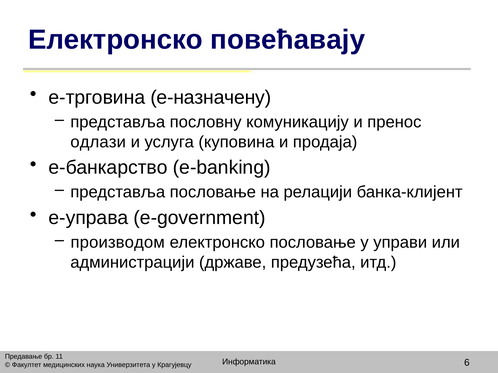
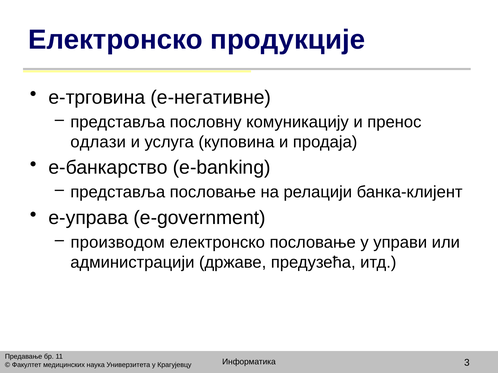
повећавају: повећавају -> продукције
e-назначену: e-назначену -> e-негативне
6: 6 -> 3
